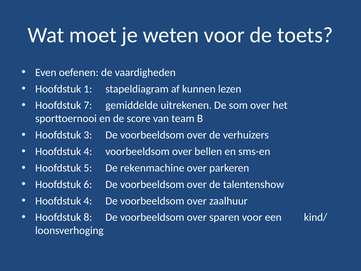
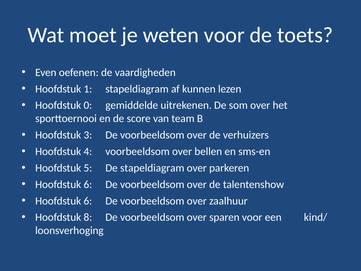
7: 7 -> 0
De rekenmachine: rekenmachine -> stapeldiagram
4 at (88, 201): 4 -> 6
